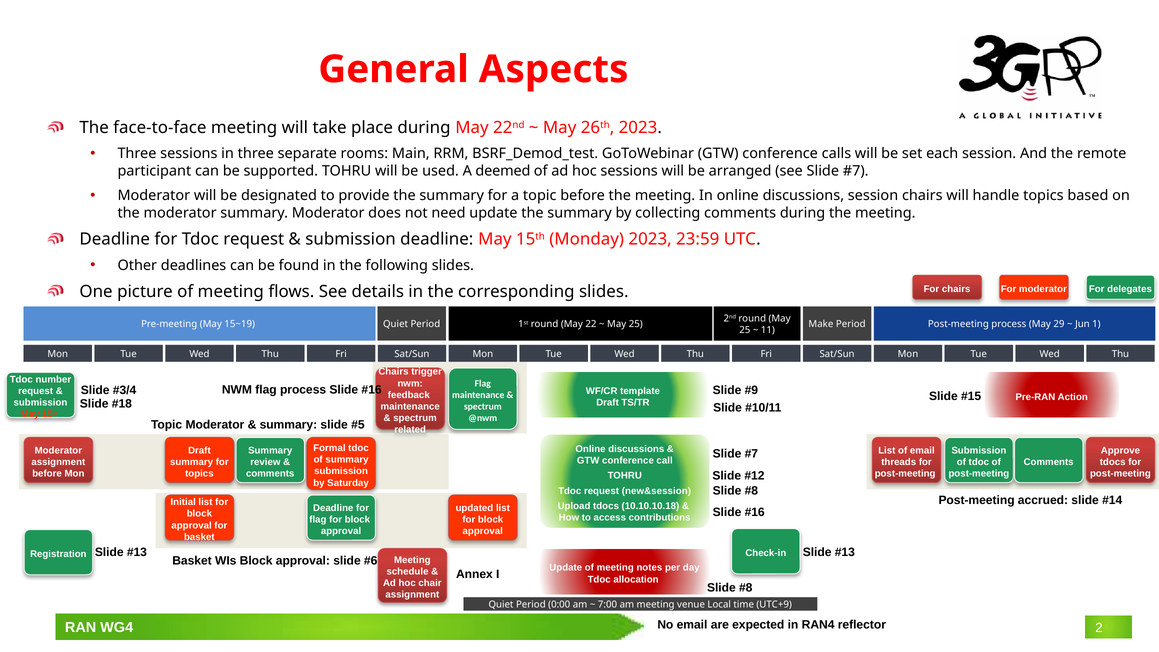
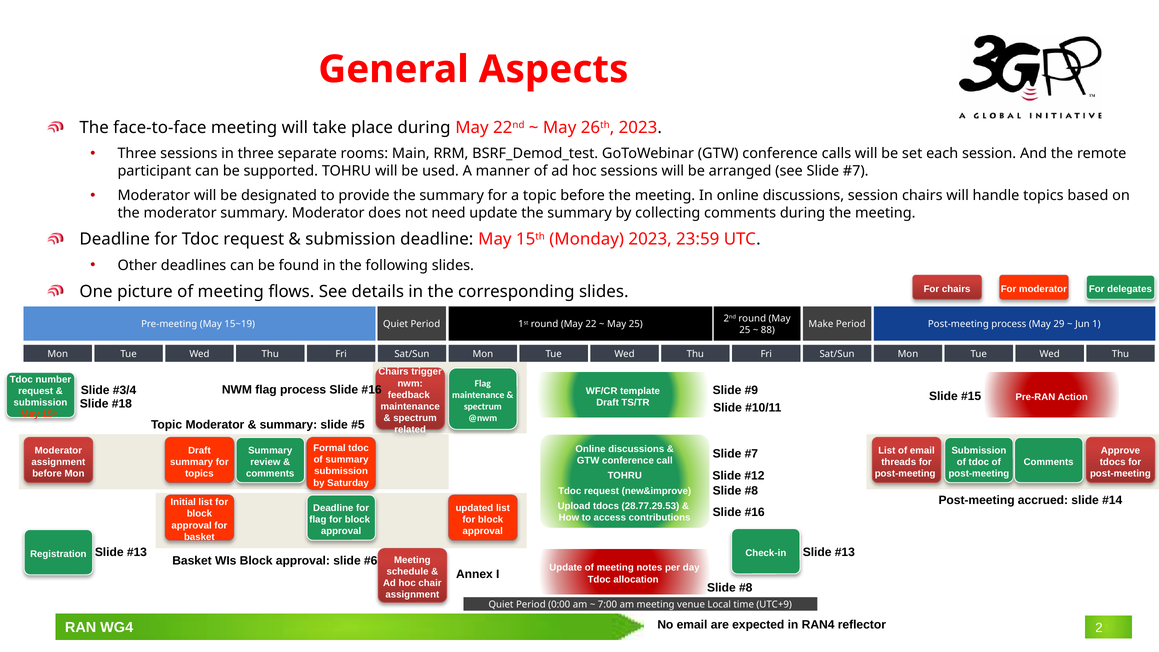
deemed: deemed -> manner
11: 11 -> 88
new&session: new&session -> new&improve
10.10.10.18: 10.10.10.18 -> 28.77.29.53
